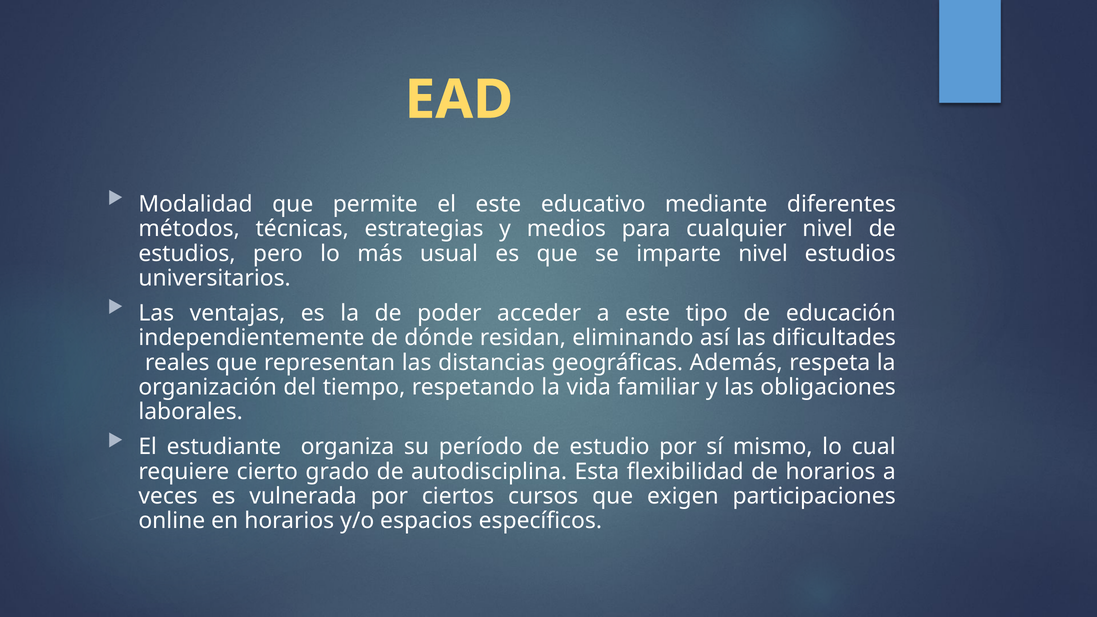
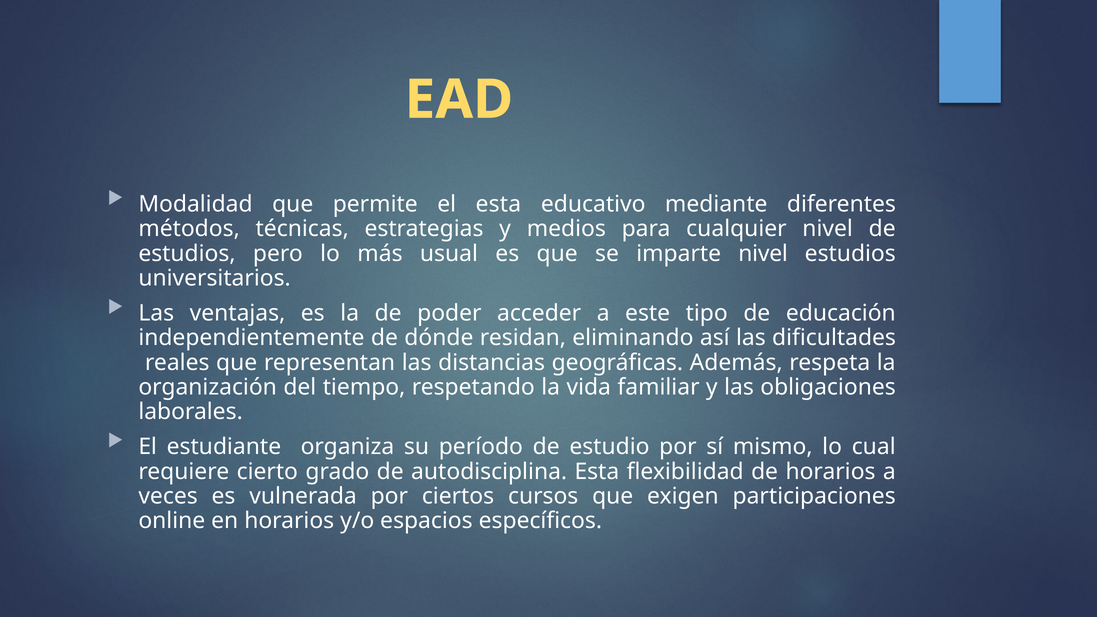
el este: este -> esta
